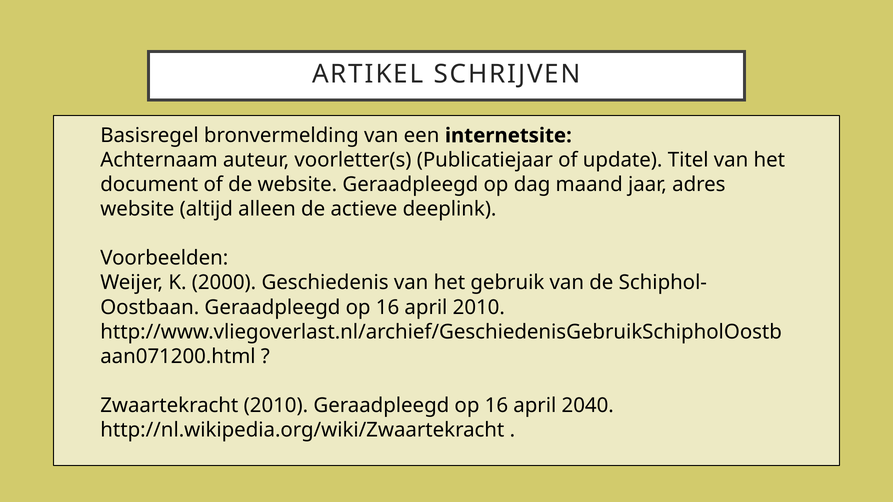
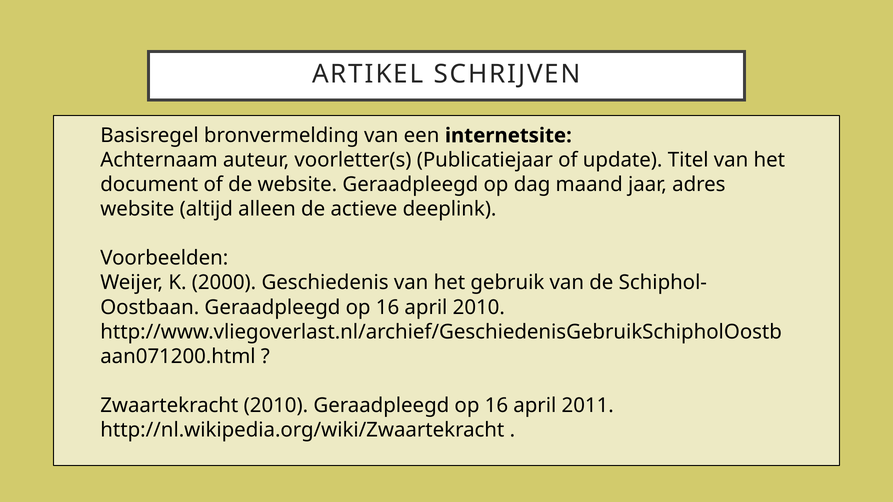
2040: 2040 -> 2011
